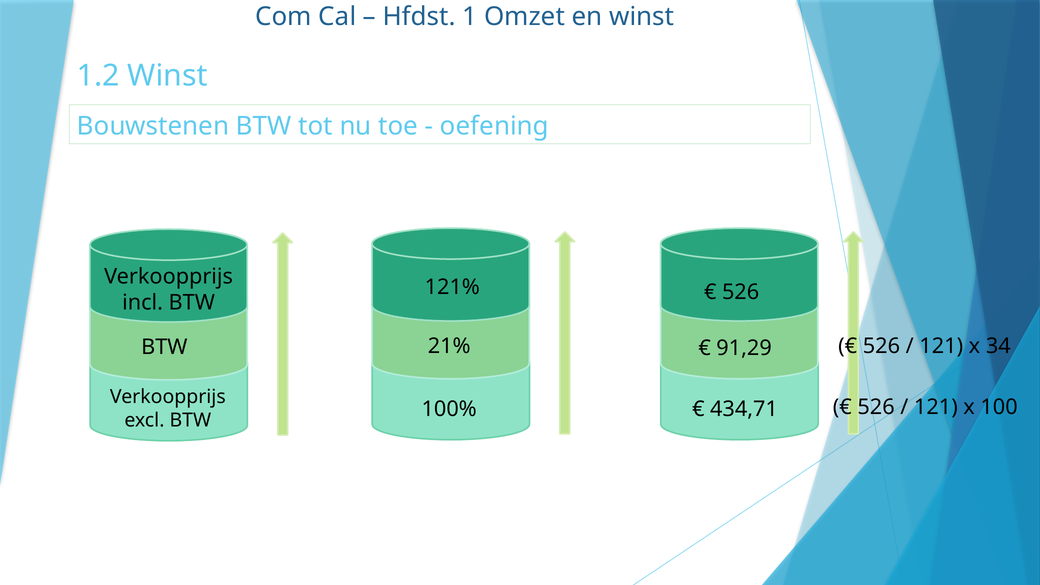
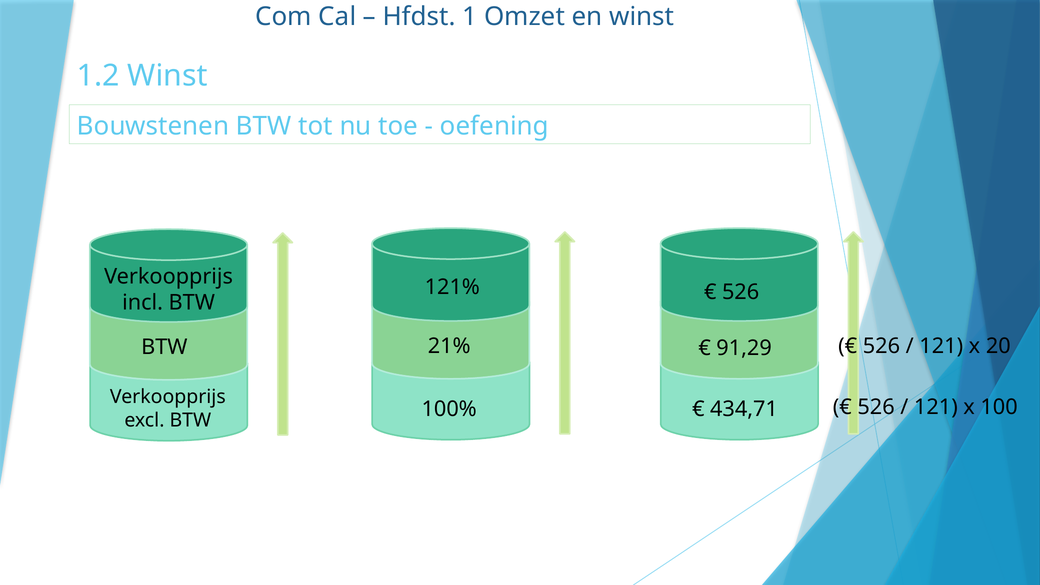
34: 34 -> 20
